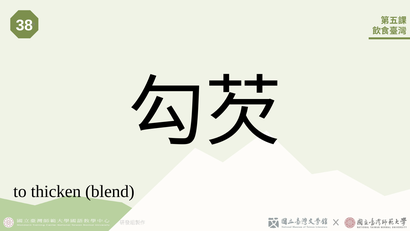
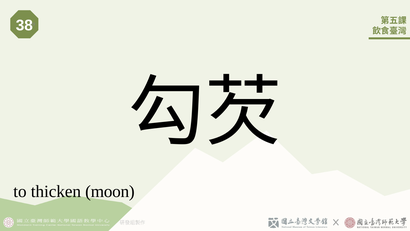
blend: blend -> moon
